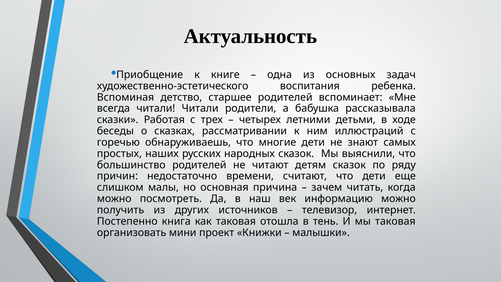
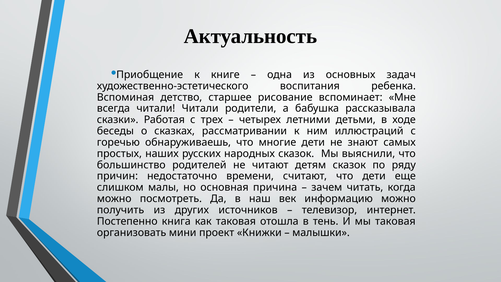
старшее родителей: родителей -> рисование
